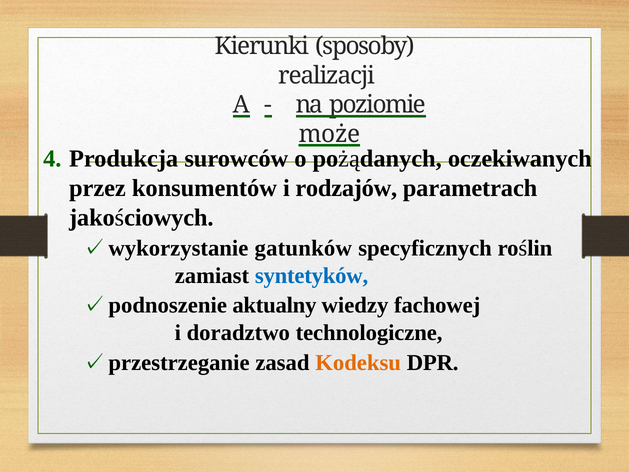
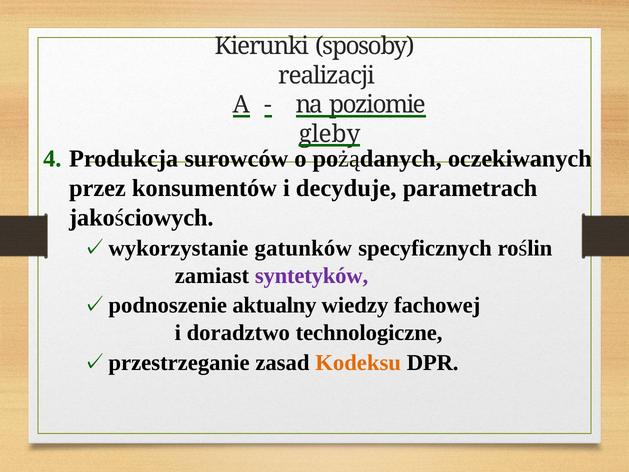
może: może -> gleby
rodzajów: rodzajów -> decyduje
syntetyków colour: blue -> purple
